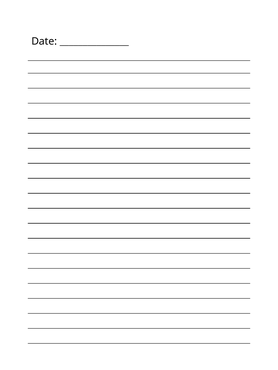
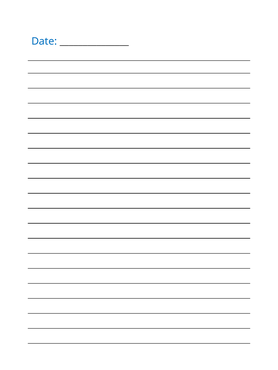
Date colour: black -> blue
